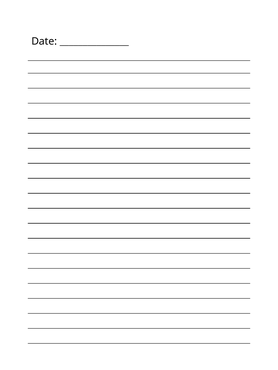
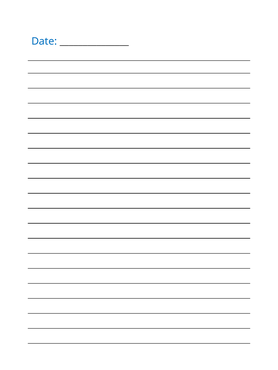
Date colour: black -> blue
